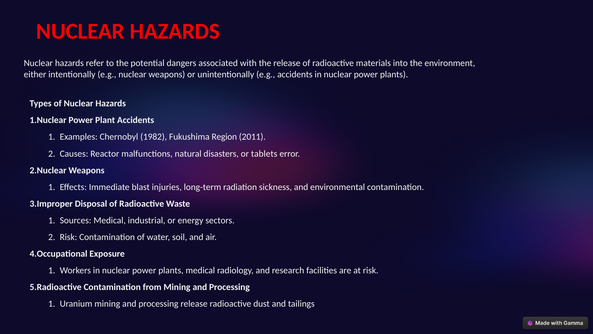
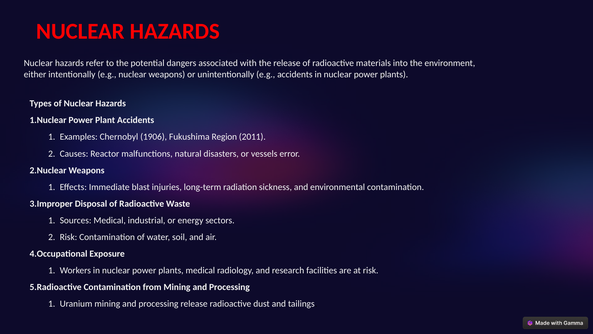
1982: 1982 -> 1906
tablets: tablets -> vessels
